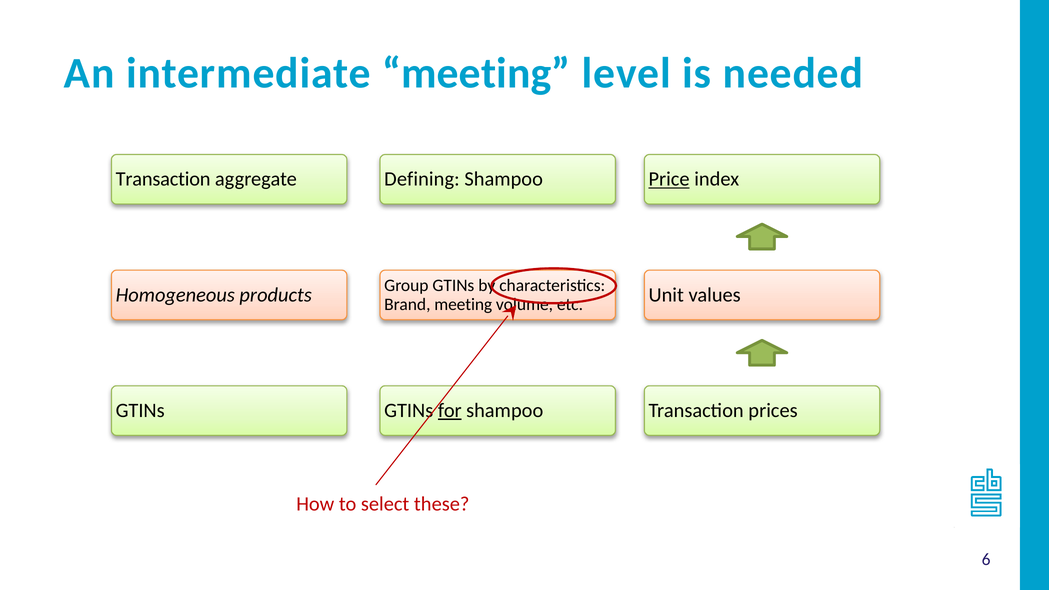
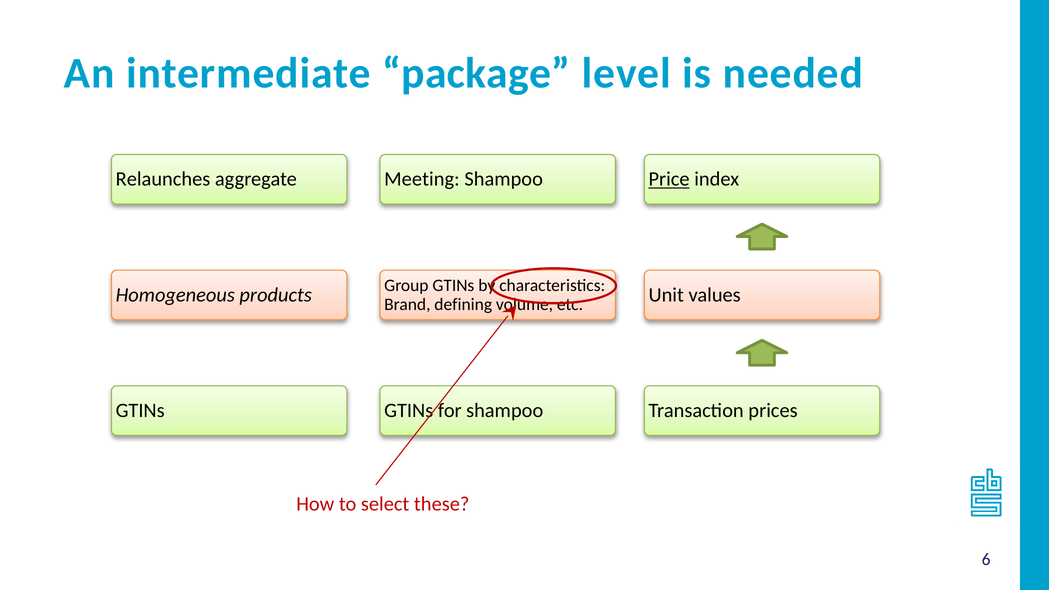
intermediate meeting: meeting -> package
Transaction at (163, 179): Transaction -> Relaunches
Defining: Defining -> Meeting
Brand meeting: meeting -> defining
for underline: present -> none
